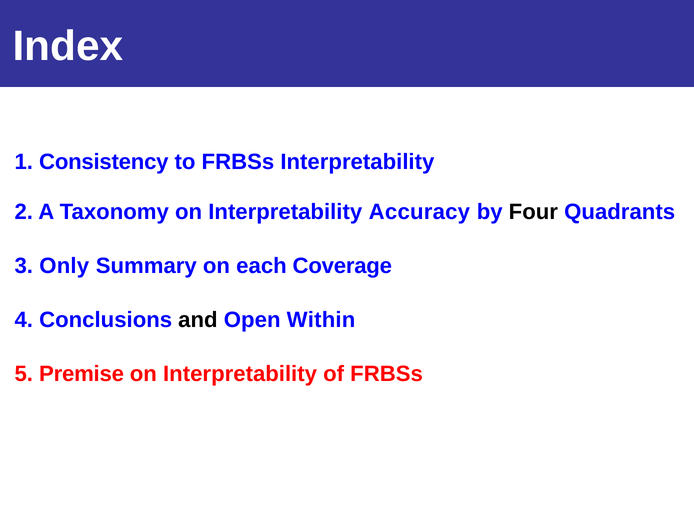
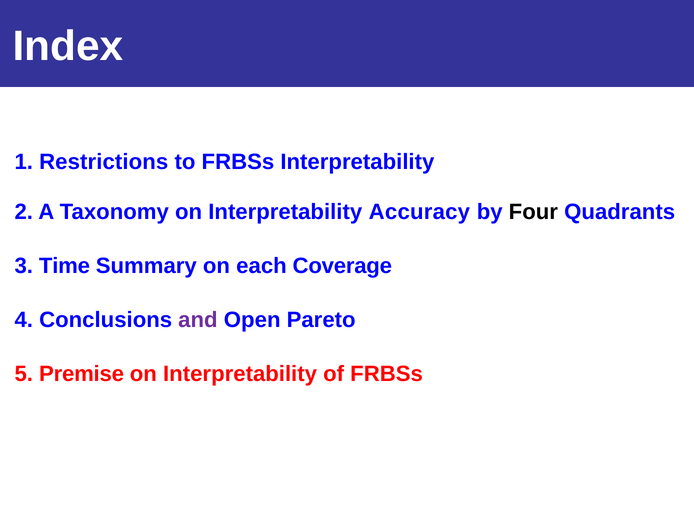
Consistency: Consistency -> Restrictions
Only: Only -> Time
and colour: black -> purple
Within: Within -> Pareto
